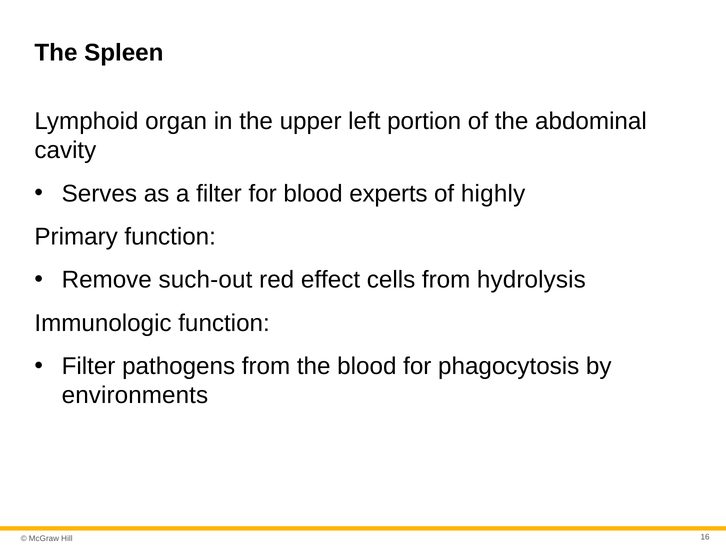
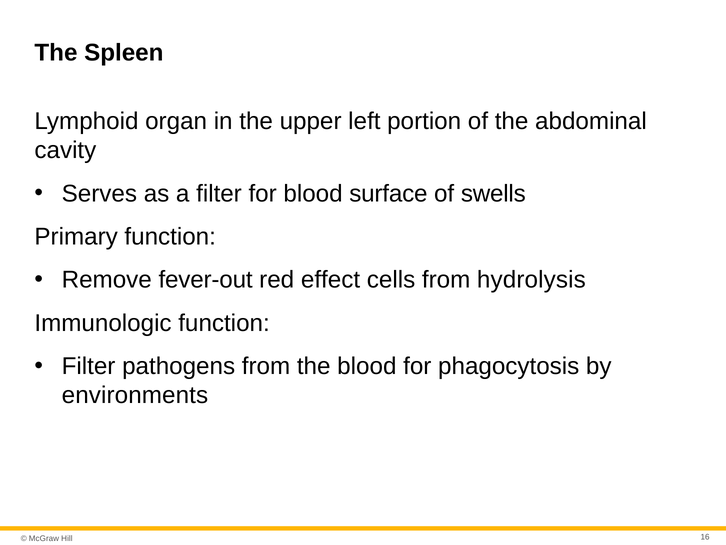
experts: experts -> surface
highly: highly -> swells
such-out: such-out -> fever-out
